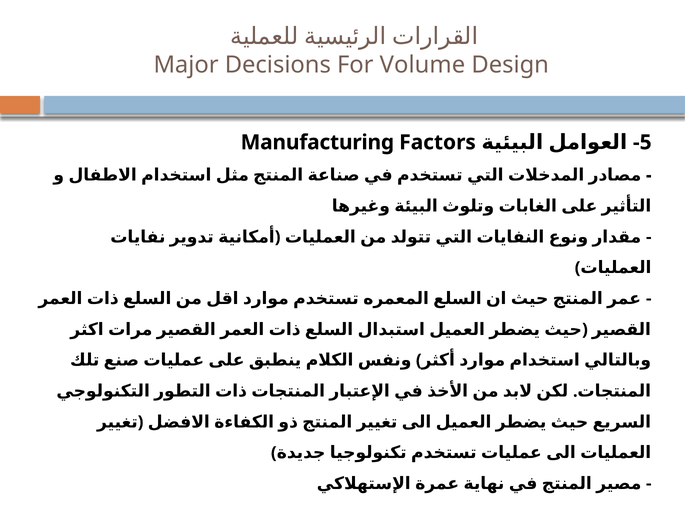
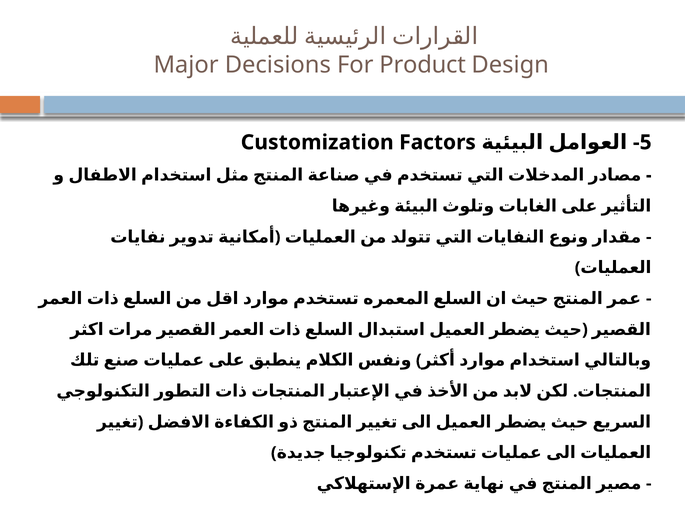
Volume: Volume -> Product
Manufacturing: Manufacturing -> Customization
